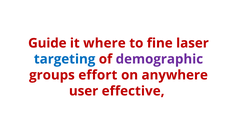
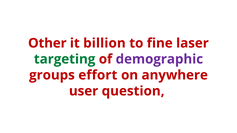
Guide: Guide -> Other
where: where -> billion
targeting colour: blue -> green
effective: effective -> question
